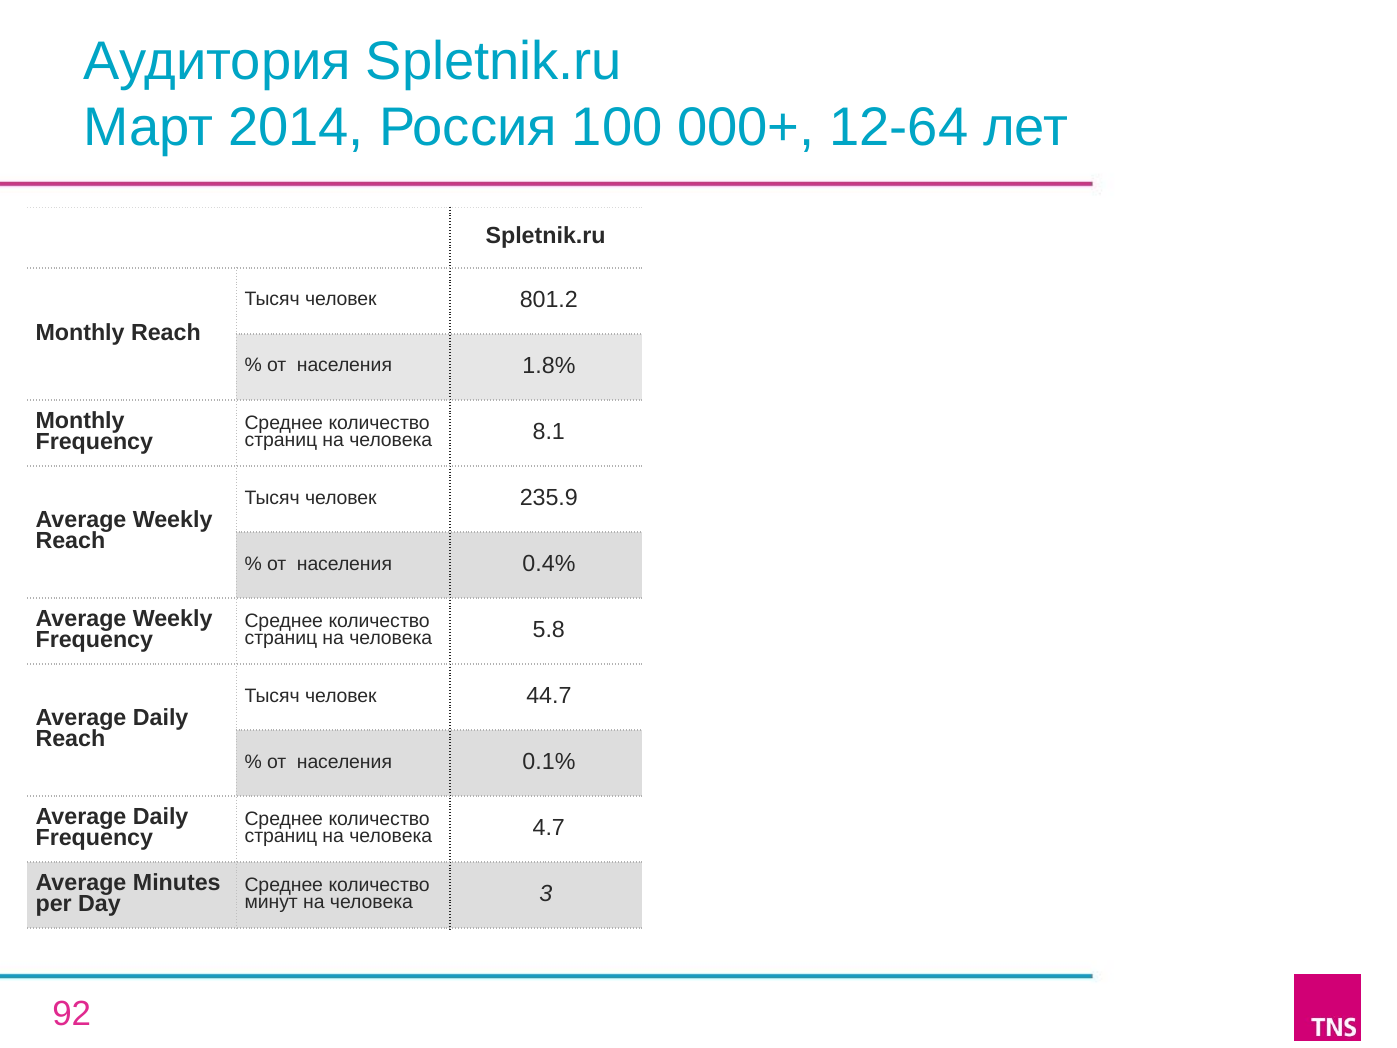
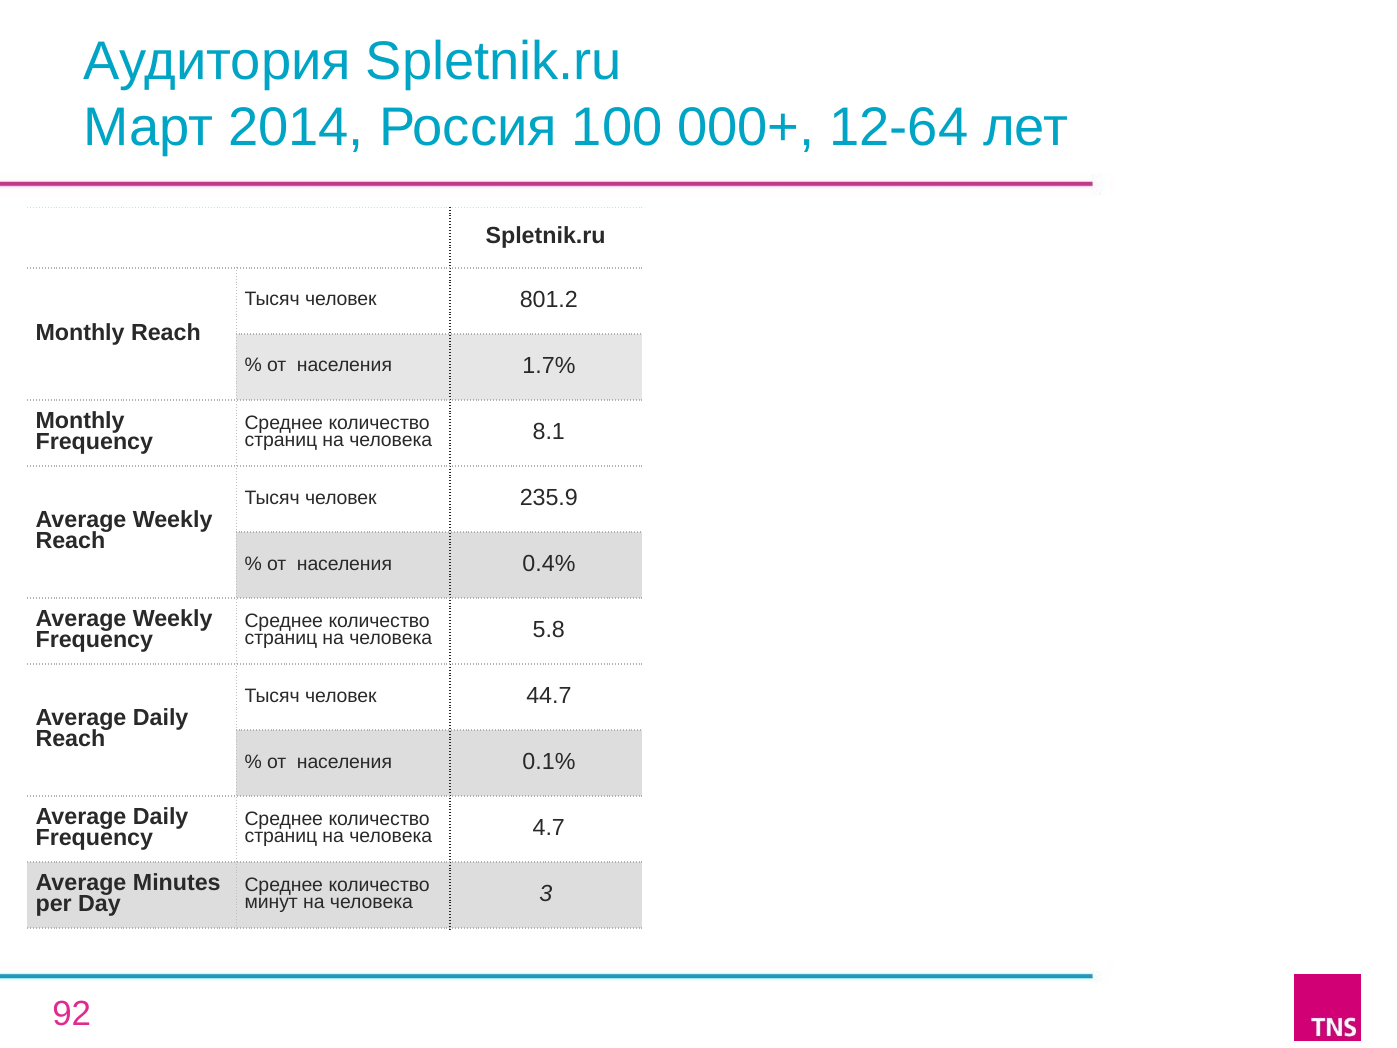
1.8%: 1.8% -> 1.7%
